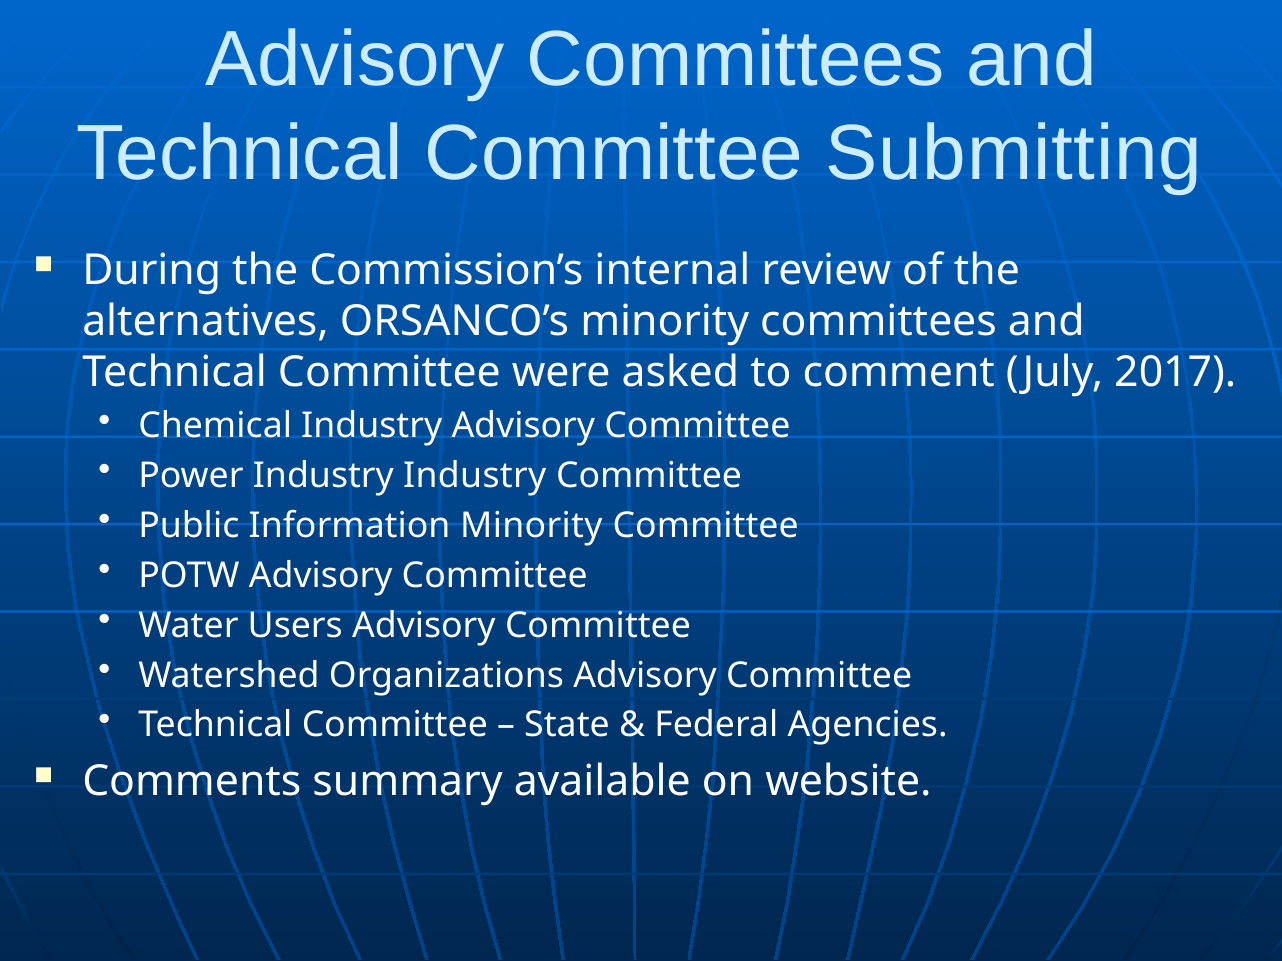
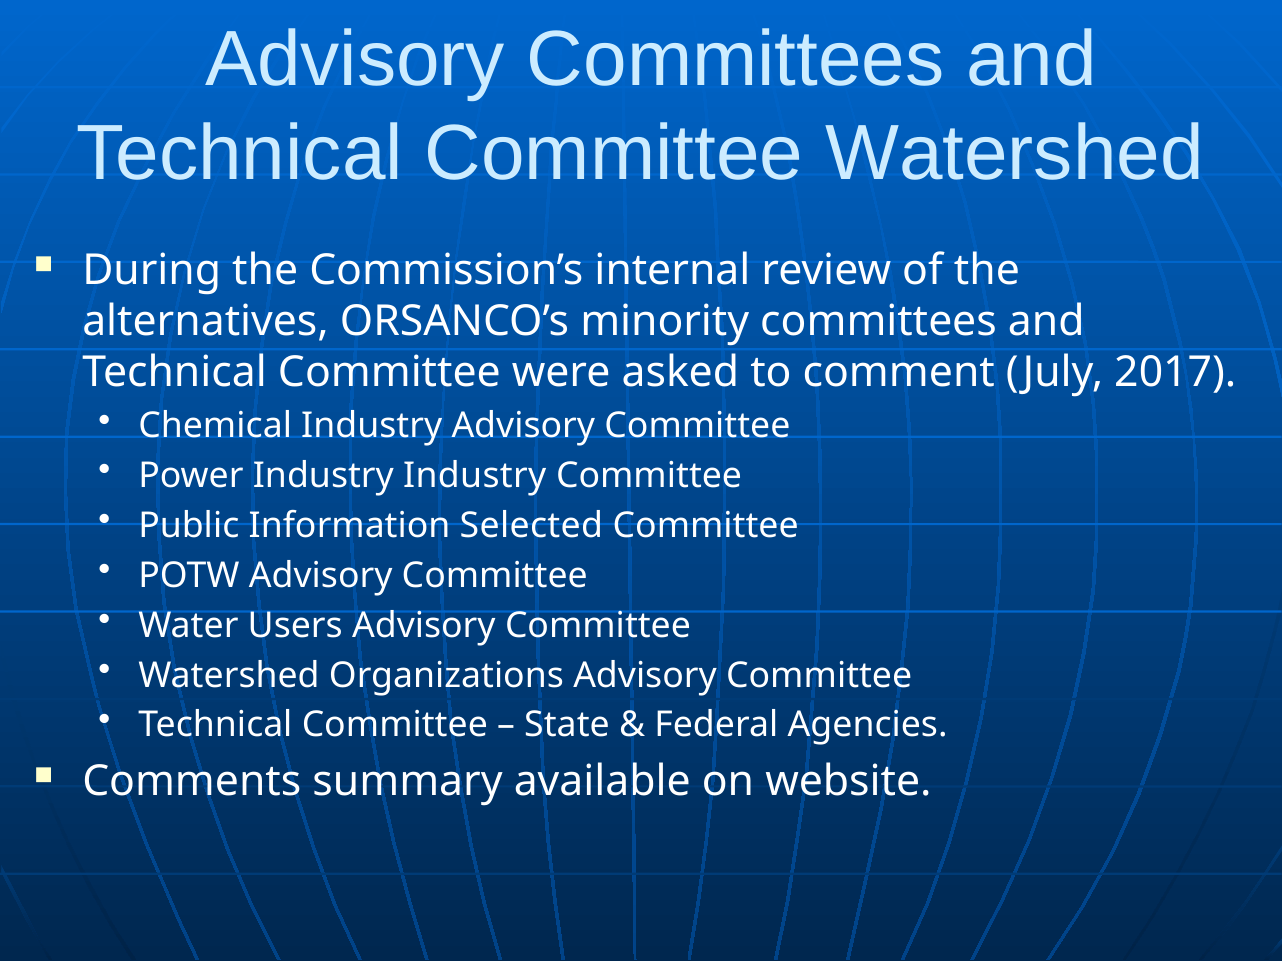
Committee Submitting: Submitting -> Watershed
Information Minority: Minority -> Selected
